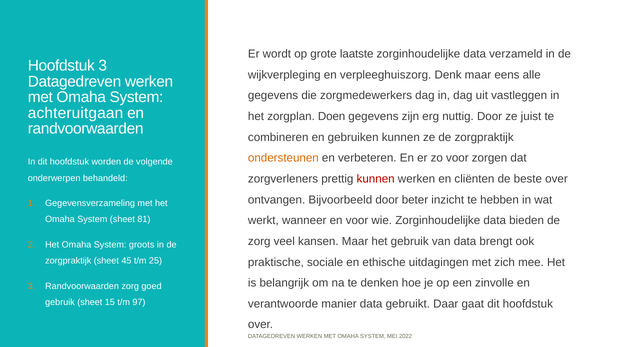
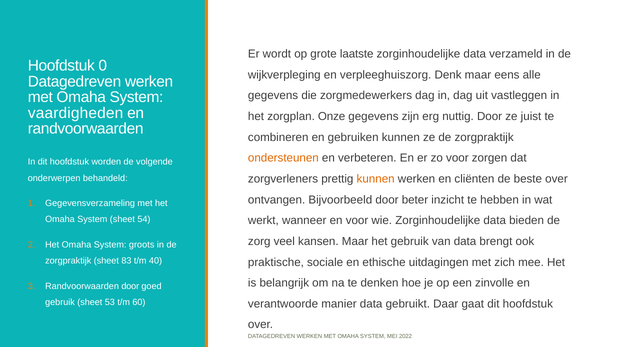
Hoofdstuk 3: 3 -> 0
achteruitgaan: achteruitgaan -> vaardigheden
Doen: Doen -> Onze
kunnen at (376, 179) colour: red -> orange
81: 81 -> 54
45: 45 -> 83
25: 25 -> 40
Randvoorwaarden zorg: zorg -> door
15: 15 -> 53
97: 97 -> 60
